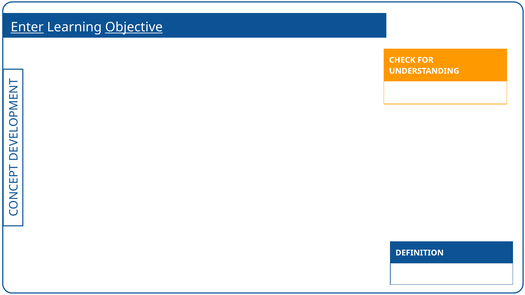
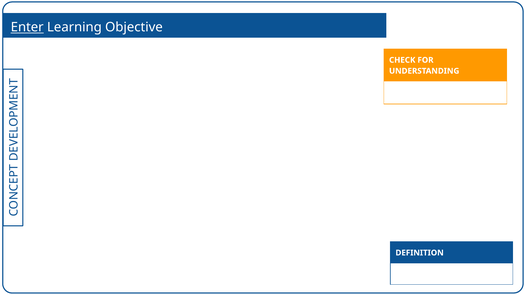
Objective underline: present -> none
